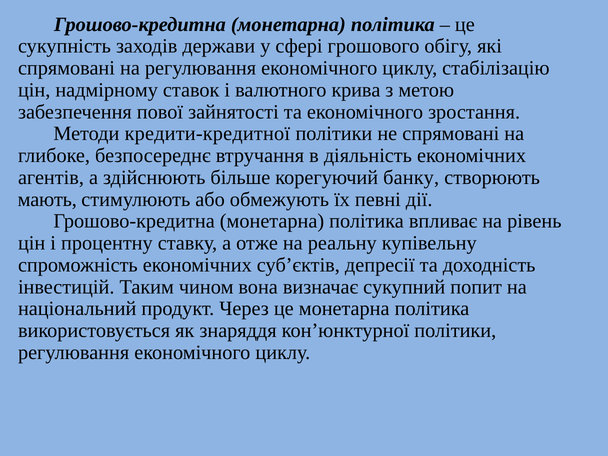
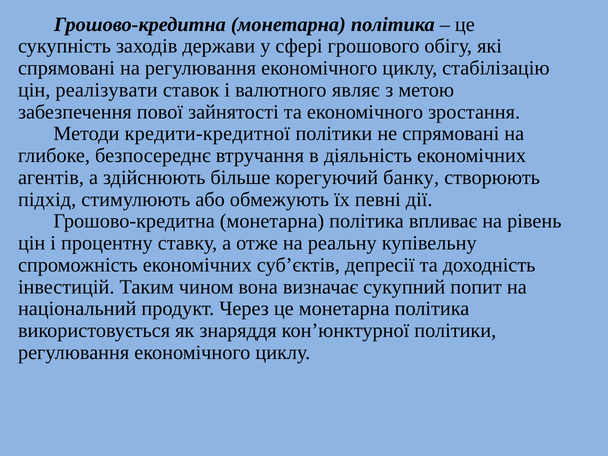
надмірному: надмірному -> реалізувати
крива: крива -> являє
мають: мають -> підхід
